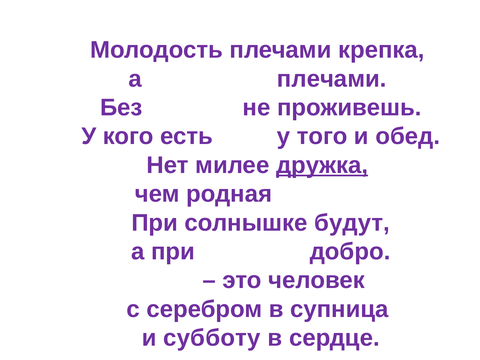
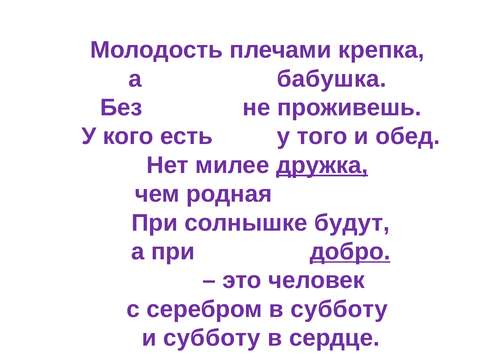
плечами at (332, 79): плечами -> бабушка
добро underline: none -> present
в супница: супница -> субботу
